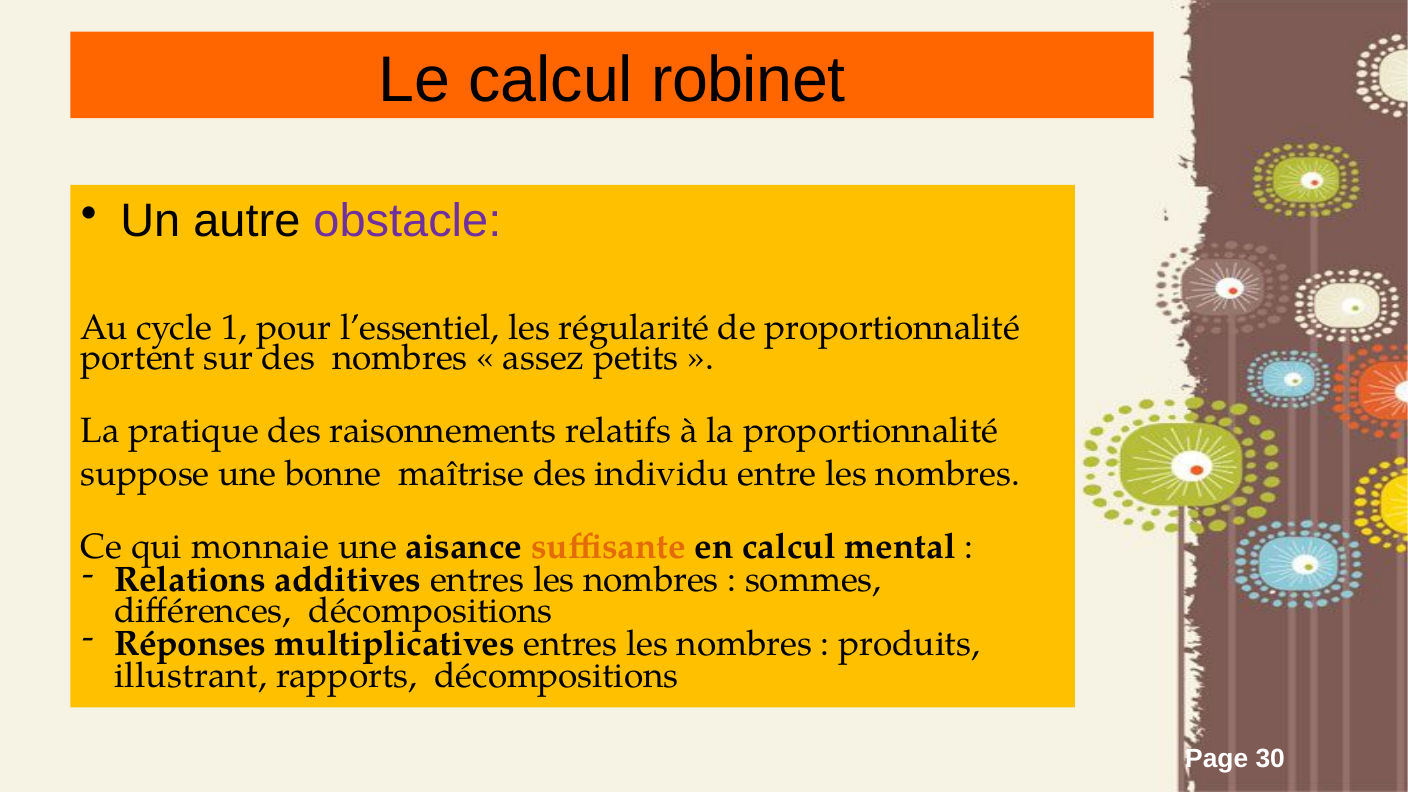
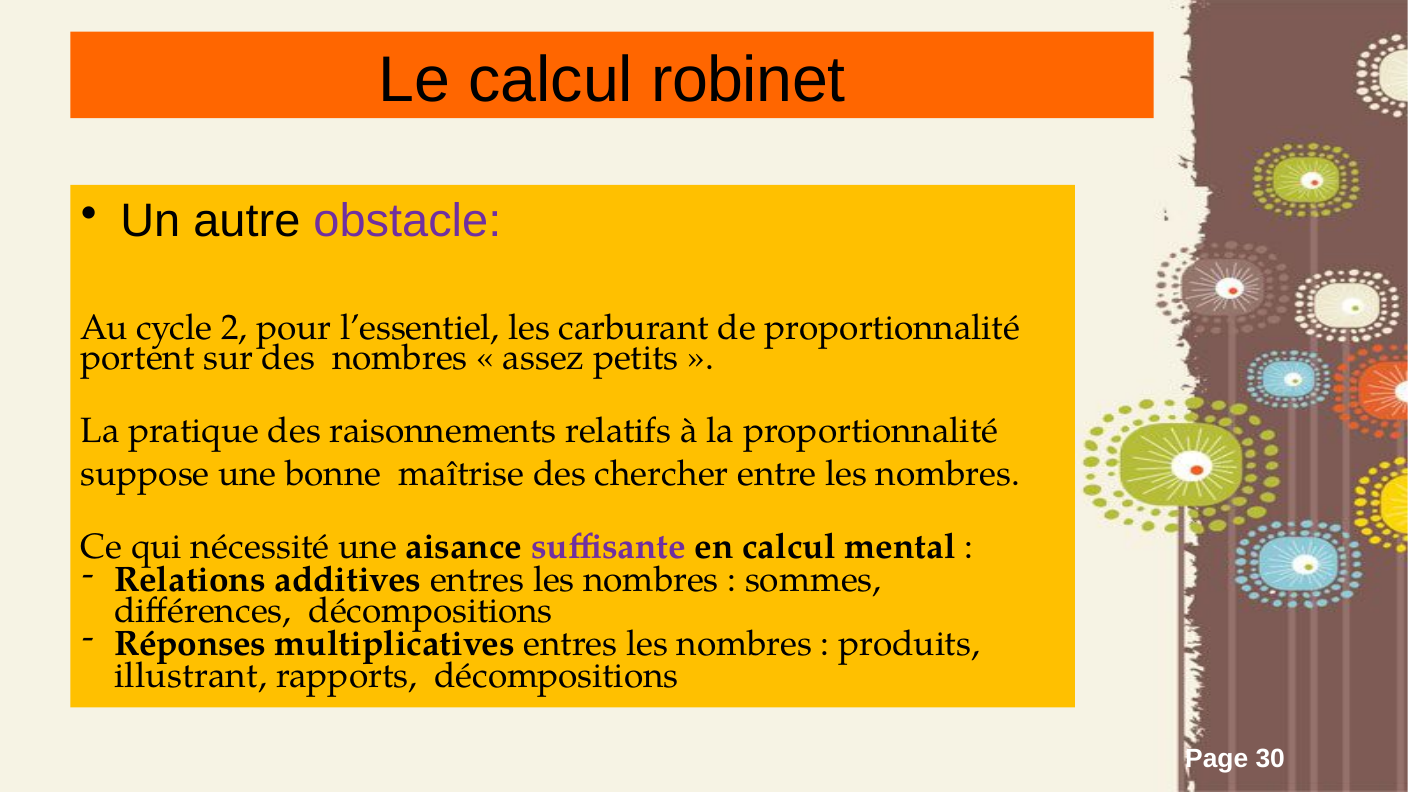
1: 1 -> 2
régularité: régularité -> carburant
individu: individu -> chercher
monnaie: monnaie -> nécessité
suﬃsante colour: orange -> purple
